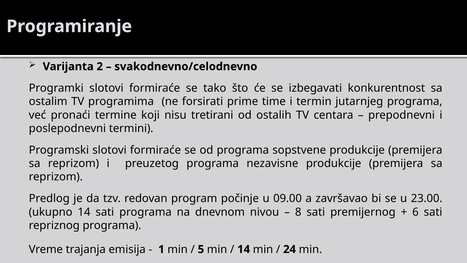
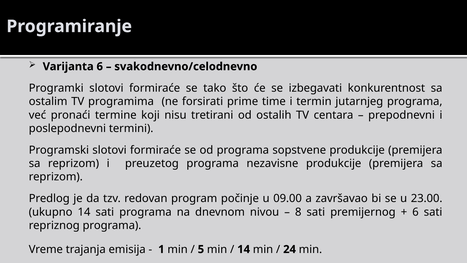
Varijanta 2: 2 -> 6
